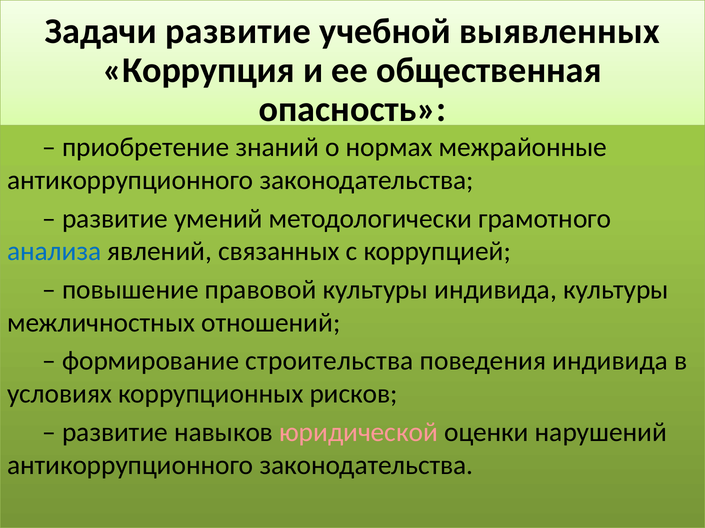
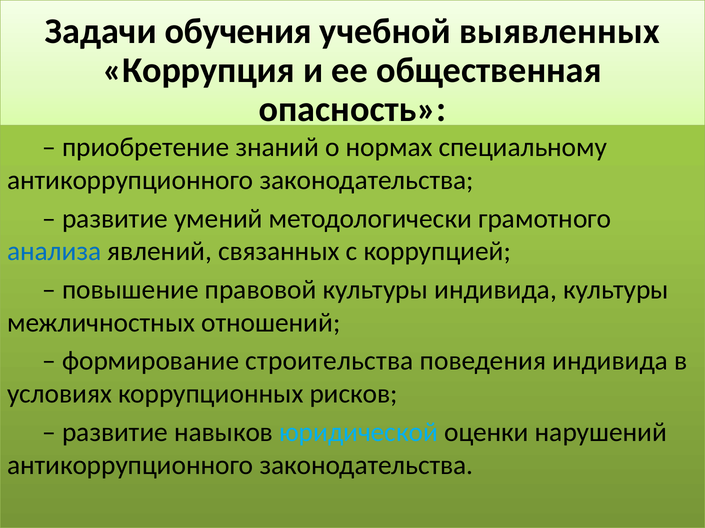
Задачи развитие: развитие -> обучения
межрайонные: межрайонные -> специальному
юридической colour: pink -> light blue
